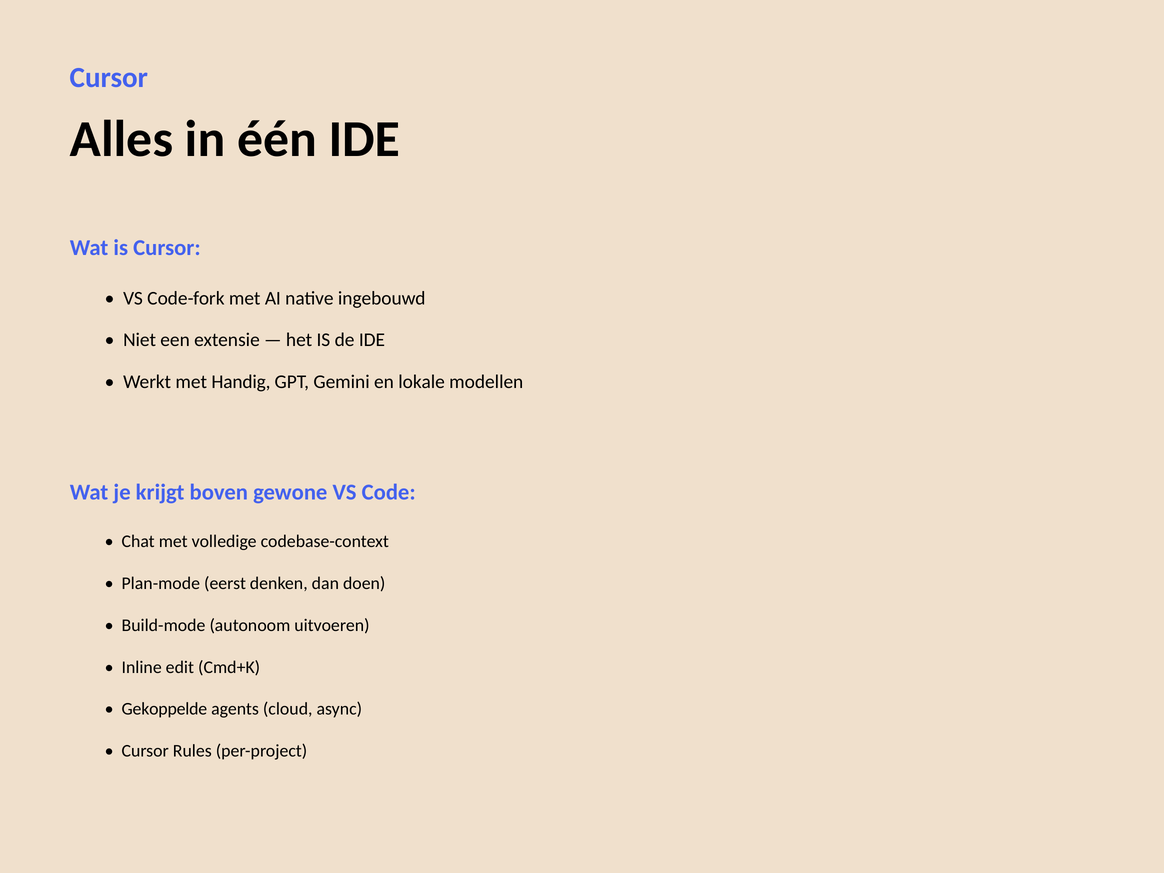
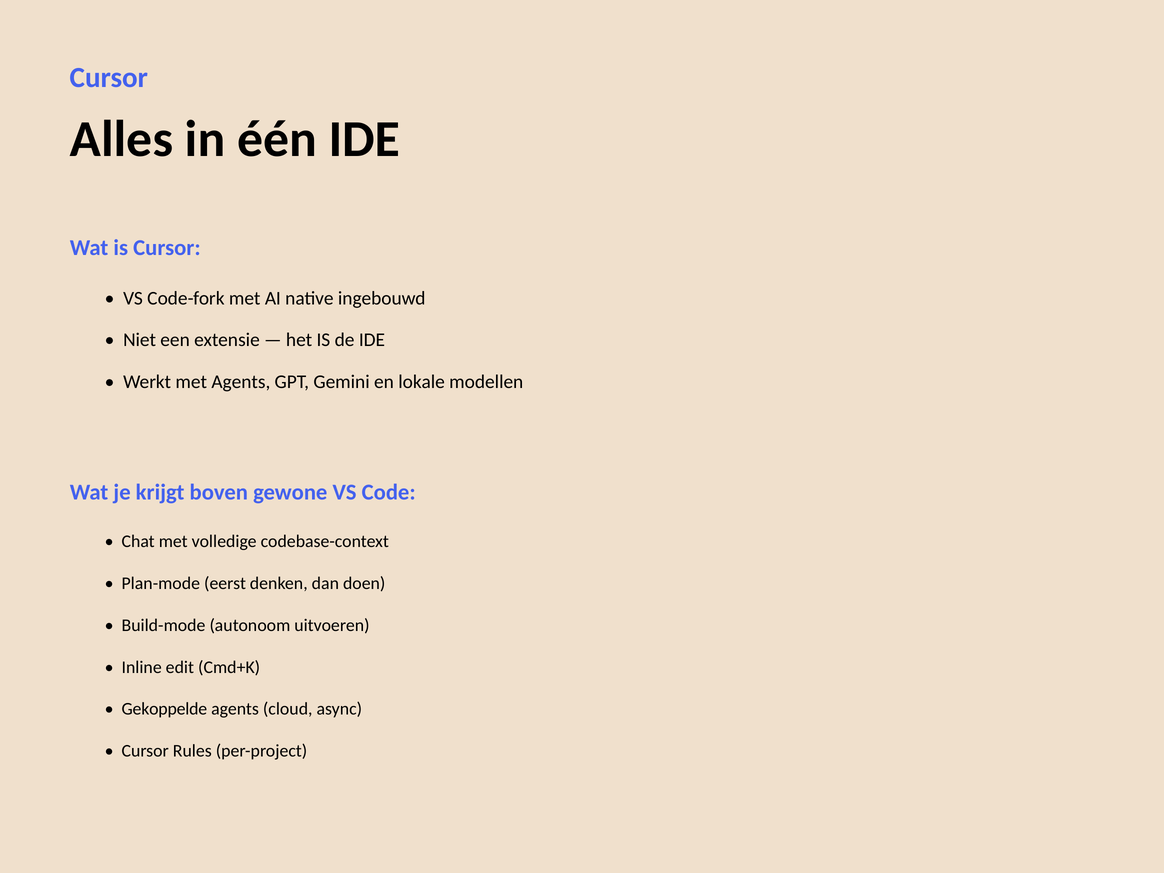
met Handig: Handig -> Agents
